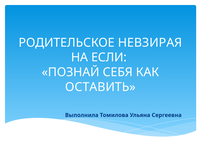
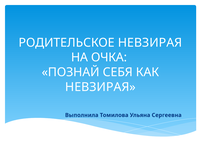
ЕСЛИ: ЕСЛИ -> ОЧКА
ОСТАВИТЬ at (100, 87): ОСТАВИТЬ -> НЕВЗИРАЯ
